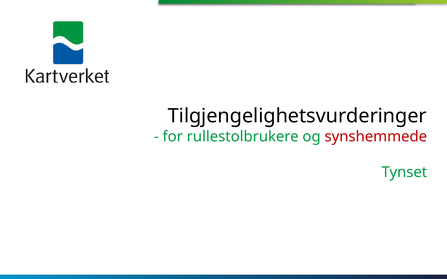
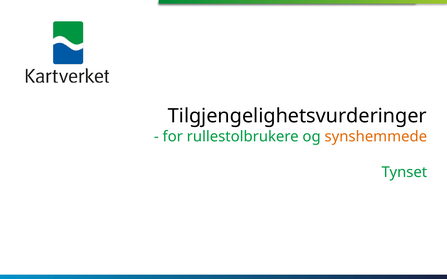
synshemmede colour: red -> orange
